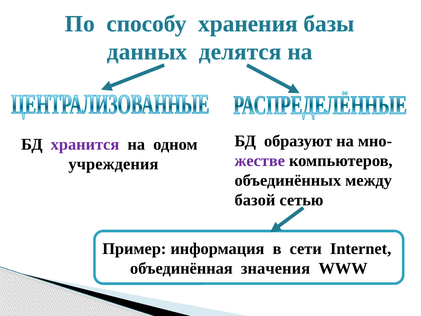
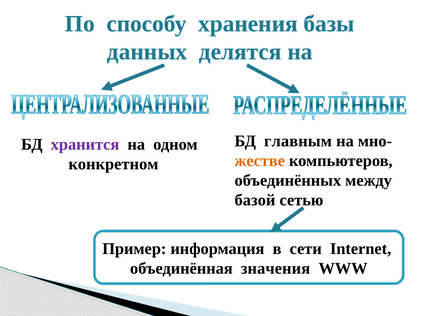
образуют: образуют -> главным
жестве colour: purple -> orange
учреждения: учреждения -> конкретном
